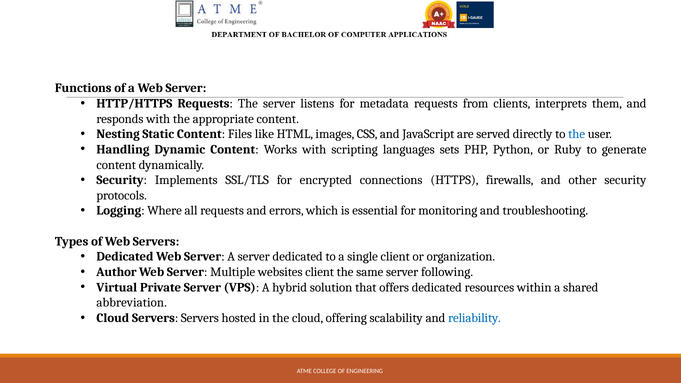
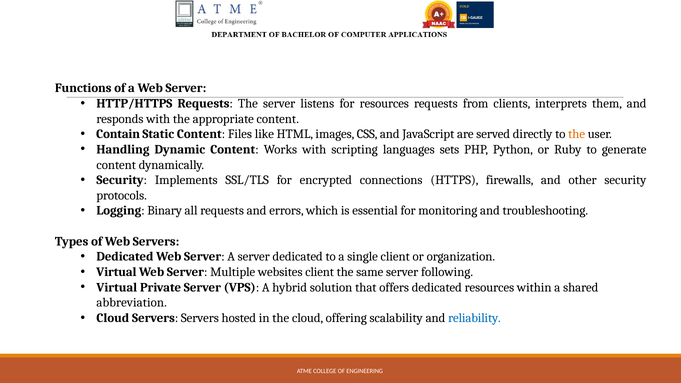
for metadata: metadata -> resources
Nesting: Nesting -> Contain
the at (577, 134) colour: blue -> orange
Where: Where -> Binary
Author at (116, 272): Author -> Virtual
